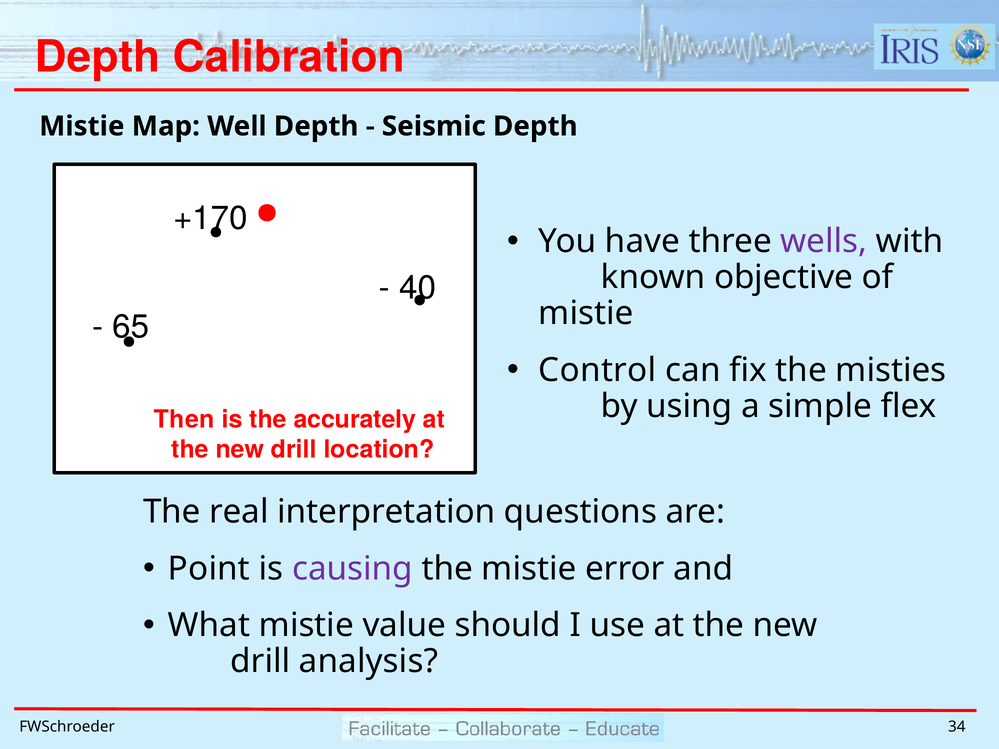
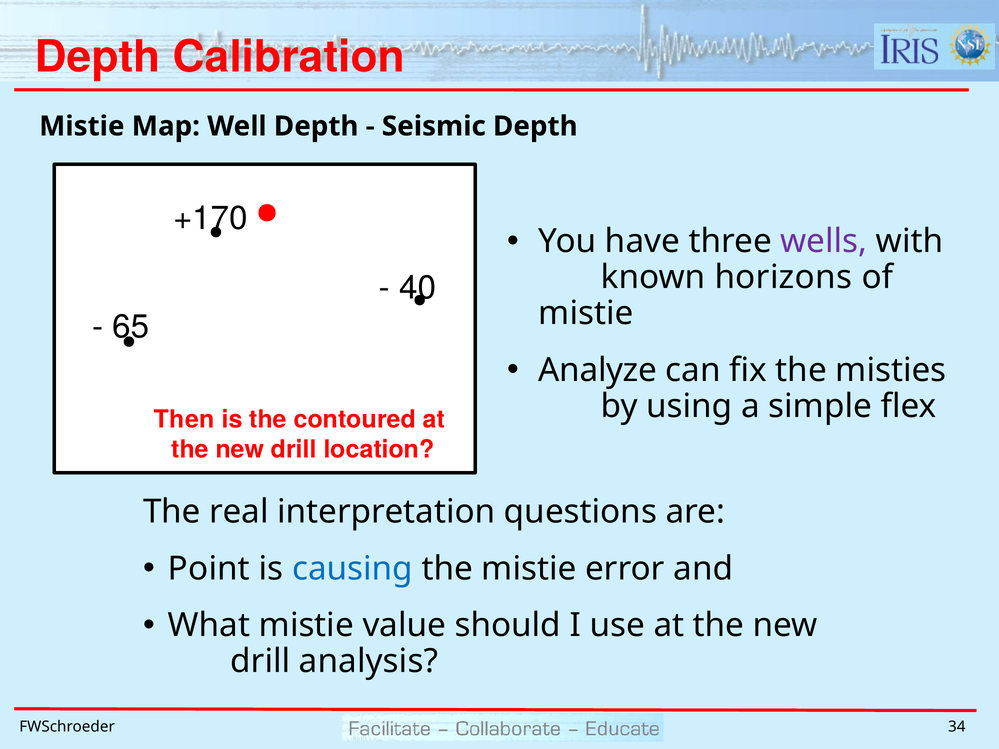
objective: objective -> horizons
Control: Control -> Analyze
accurately: accurately -> contoured
causing colour: purple -> blue
